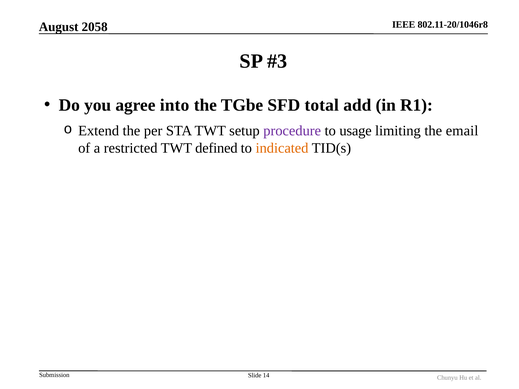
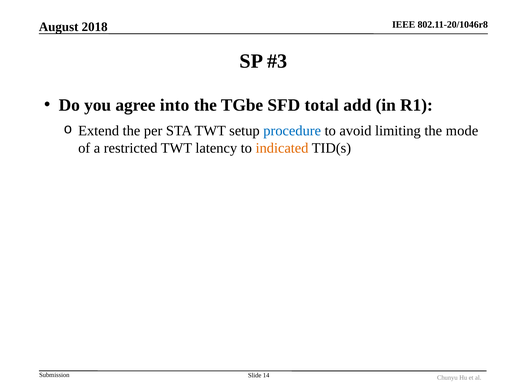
2058: 2058 -> 2018
procedure colour: purple -> blue
usage: usage -> avoid
email: email -> mode
defined: defined -> latency
